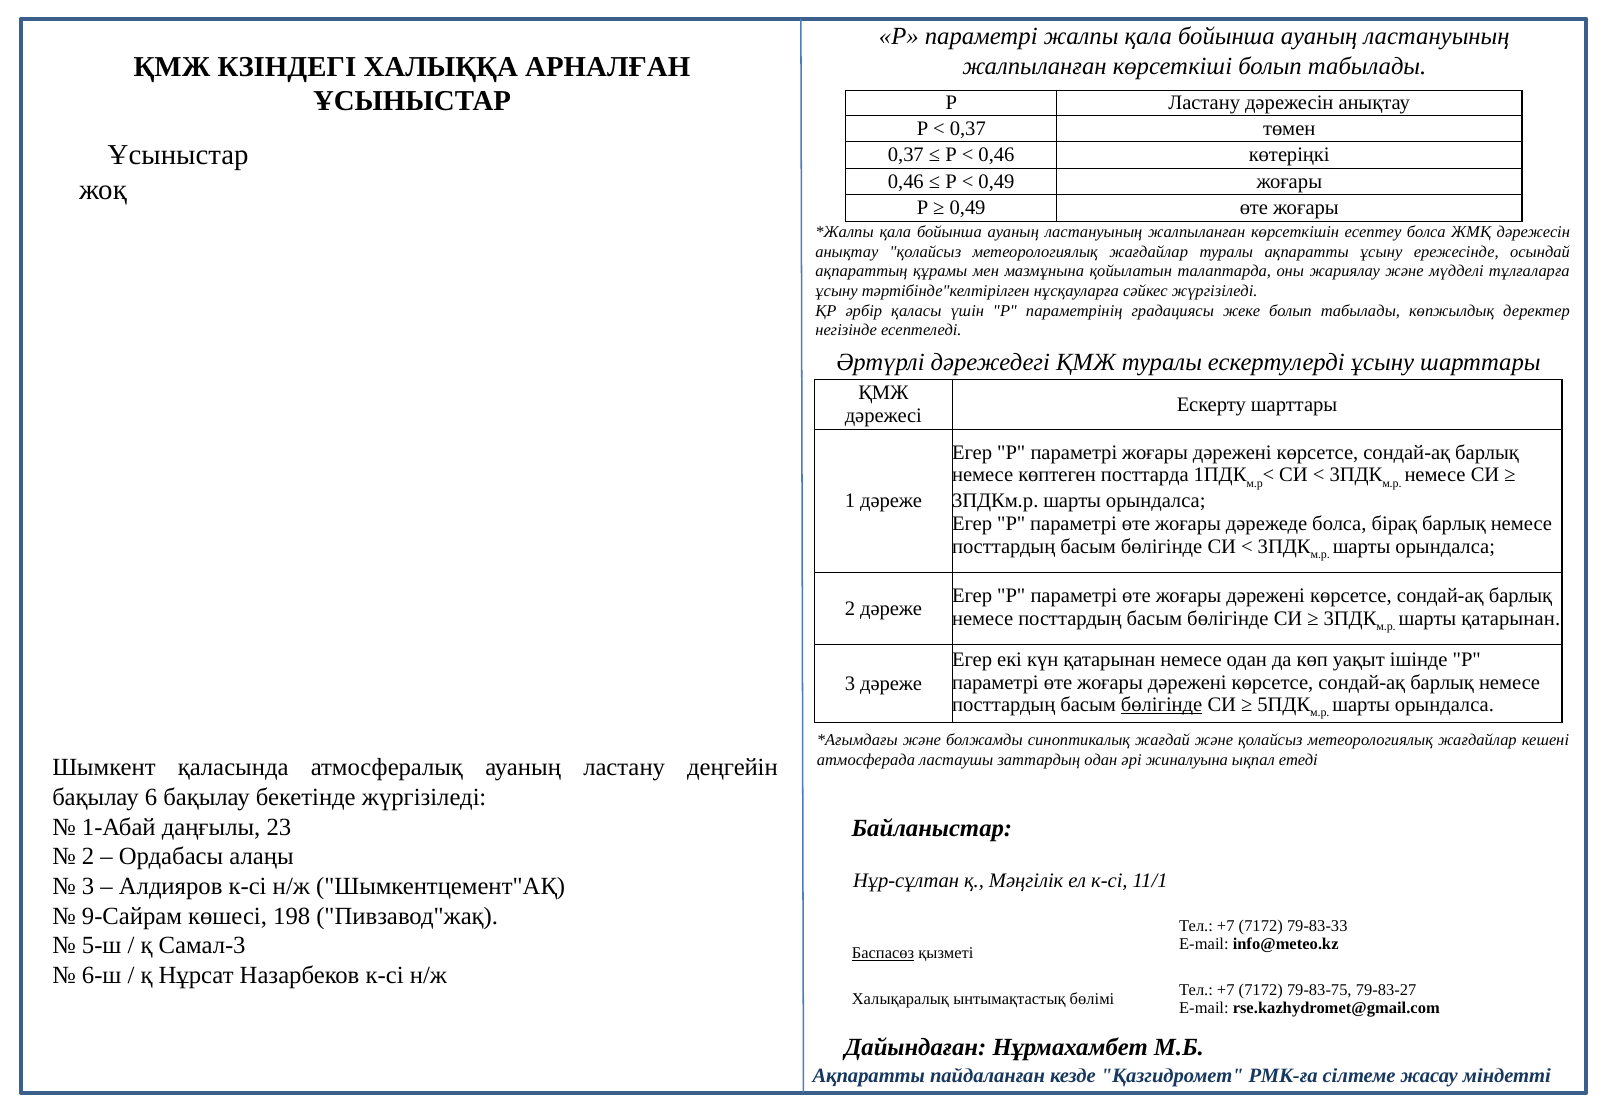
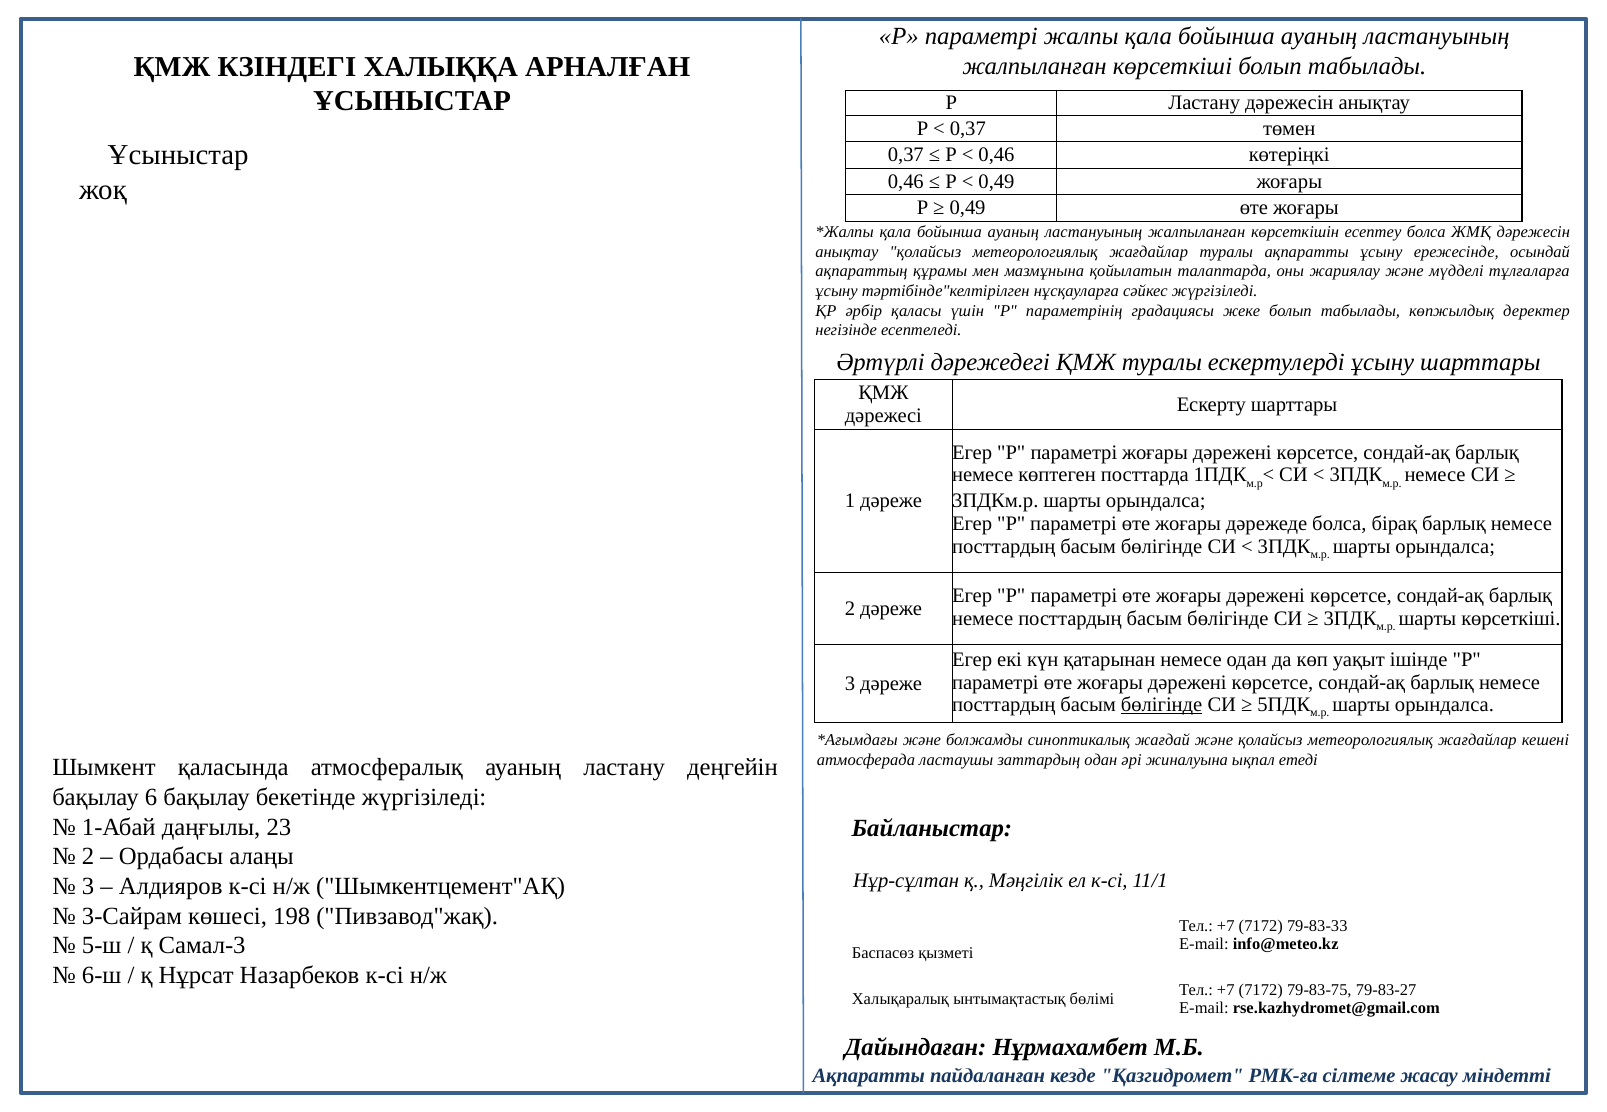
шарты қатарынан: қатарынан -> көрсеткіші
9-Сайрам: 9-Сайрам -> 3-Сайрам
Баспасөз underline: present -> none
